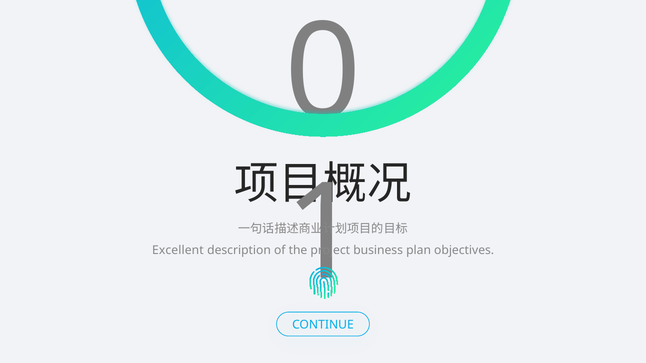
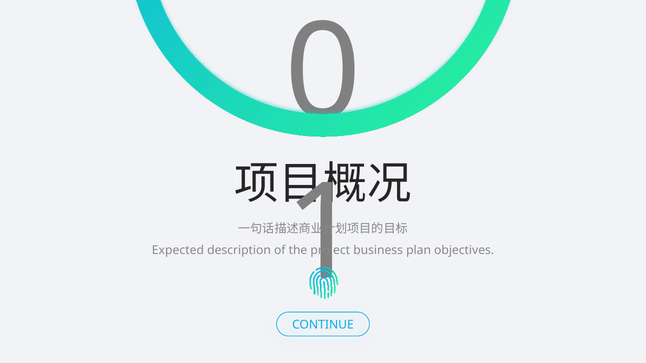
Excellent: Excellent -> Expected
